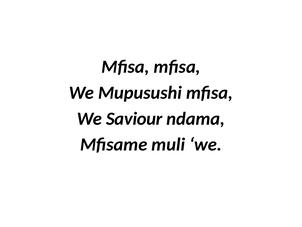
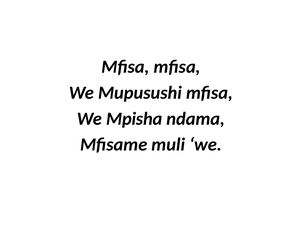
Saviour: Saviour -> Mpisha
